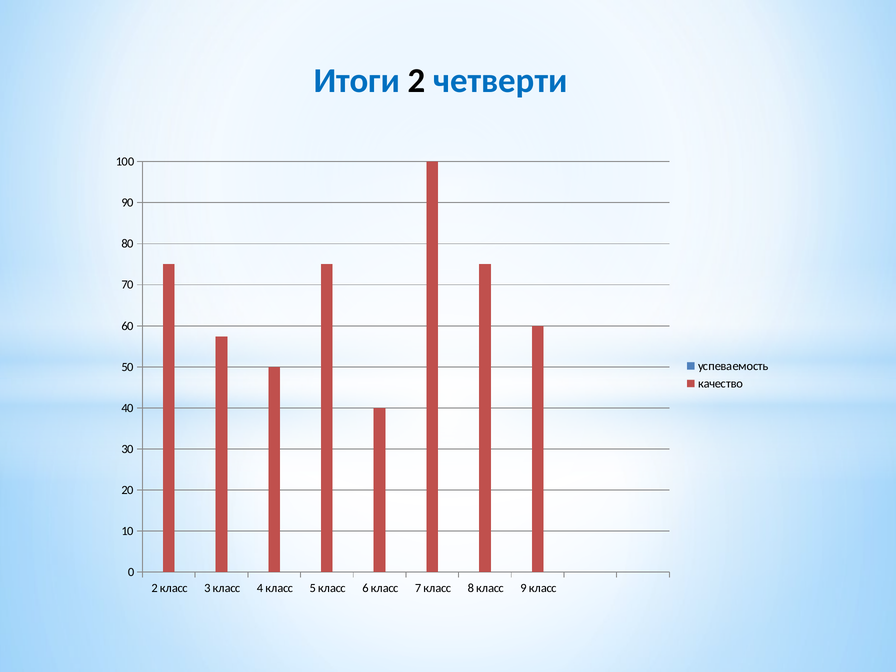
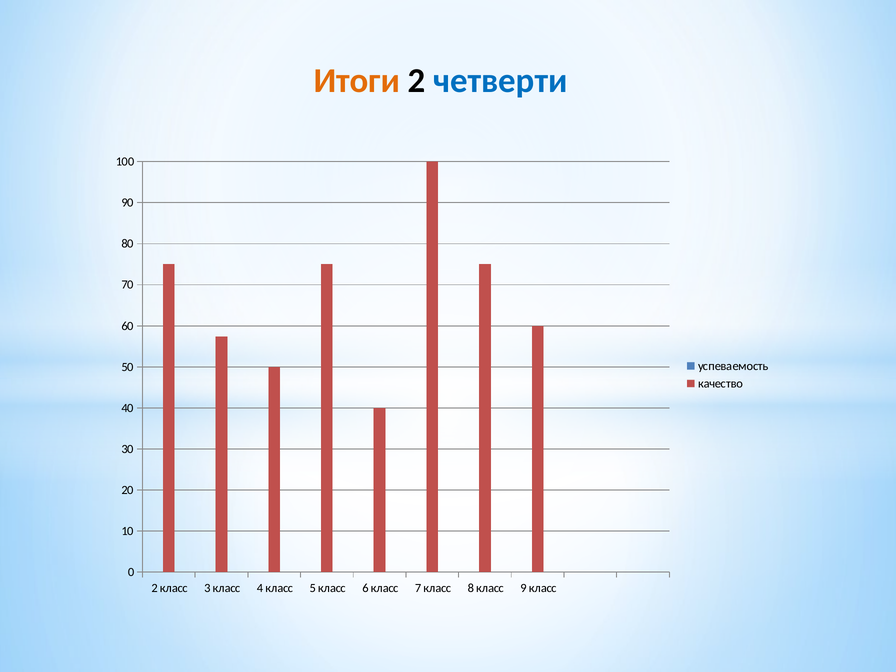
Итоги colour: blue -> orange
